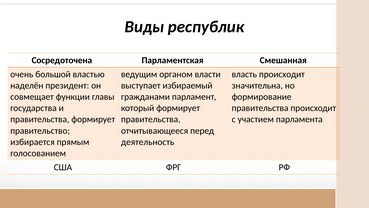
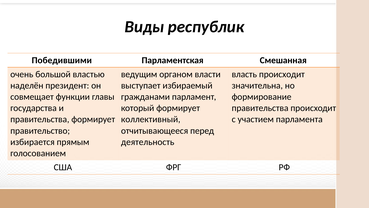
Сосредоточена: Сосредоточена -> Победившими
правительства at (151, 119): правительства -> коллективный
